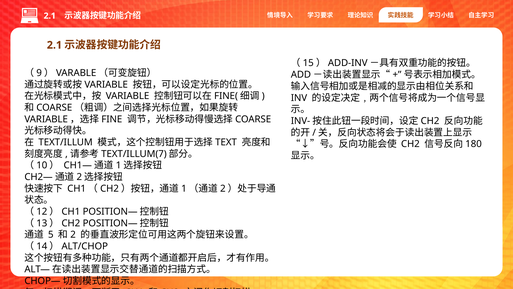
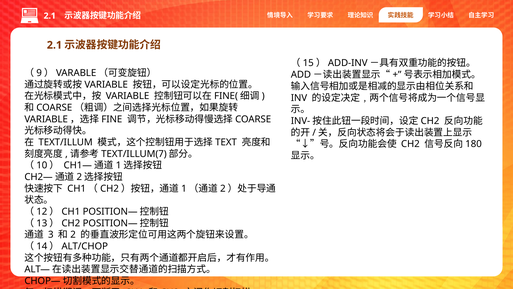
5: 5 -> 3
